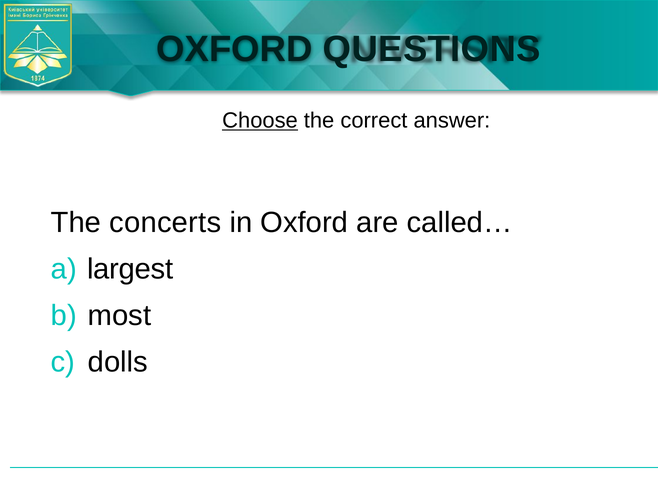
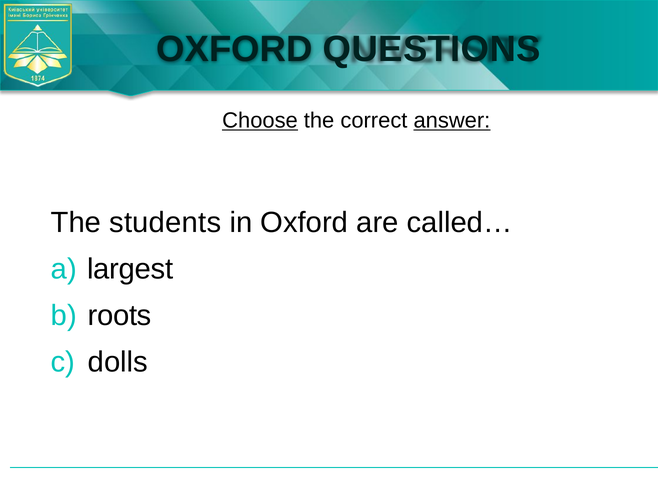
answer underline: none -> present
concerts: concerts -> students
most: most -> roots
